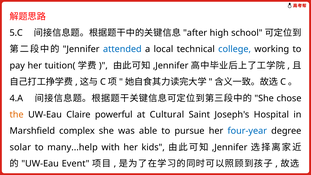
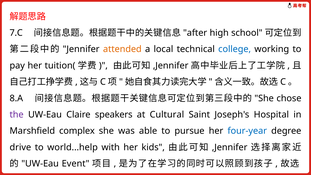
5.C: 5.C -> 7.C
attended colour: blue -> orange
4.A: 4.A -> 8.A
the colour: orange -> purple
powerful: powerful -> speakers
solar: solar -> drive
many...help: many...help -> world...help
